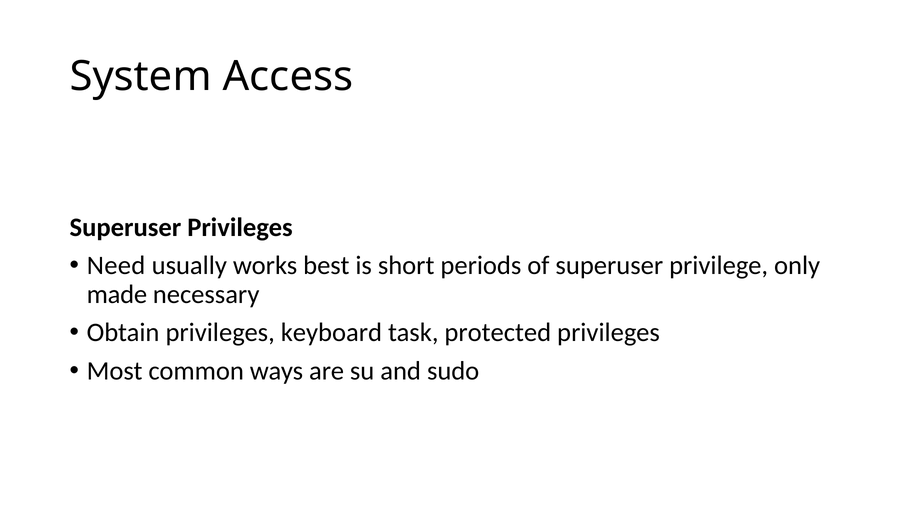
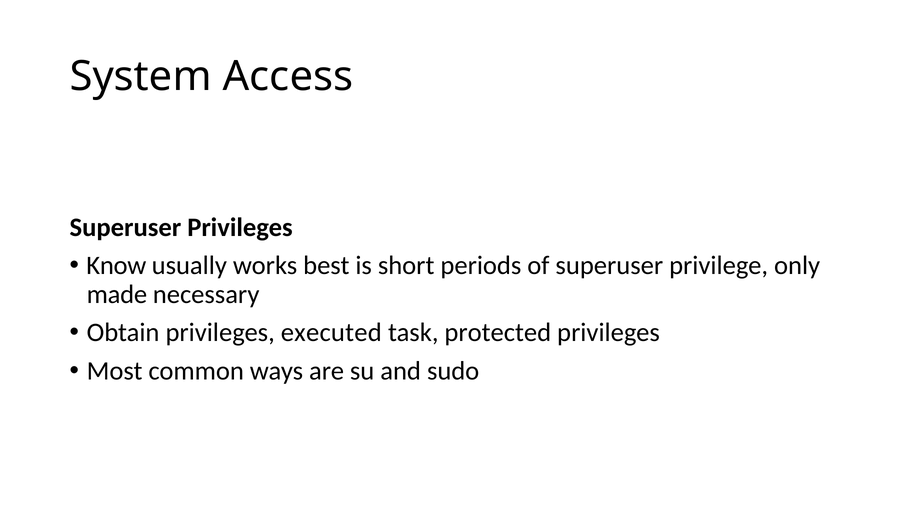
Need: Need -> Know
keyboard: keyboard -> executed
